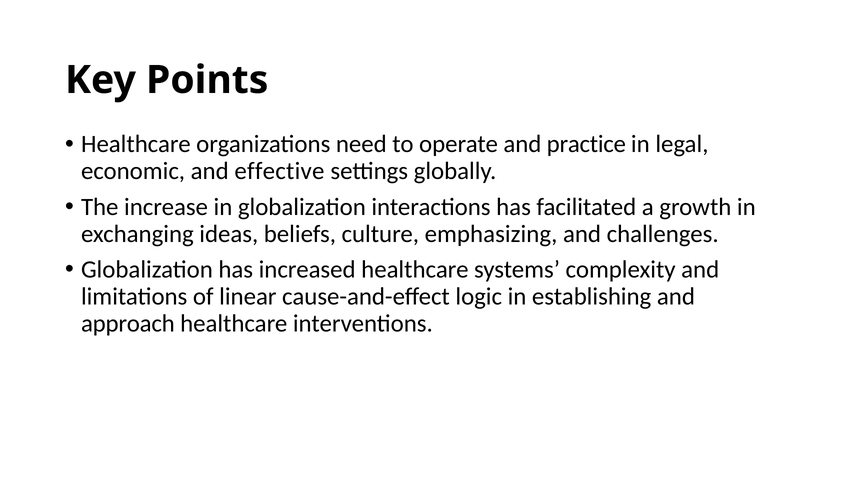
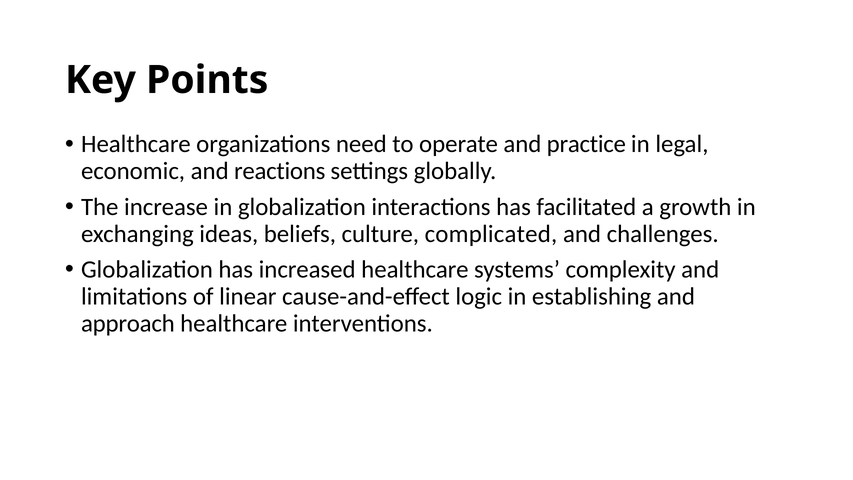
effective: effective -> reactions
emphasizing: emphasizing -> complicated
